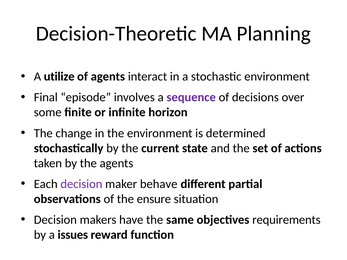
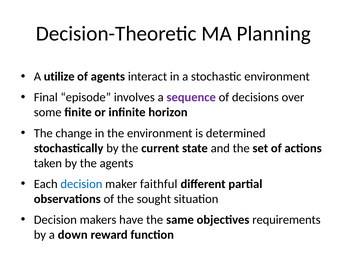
decision at (81, 184) colour: purple -> blue
behave: behave -> faithful
ensure: ensure -> sought
issues: issues -> down
